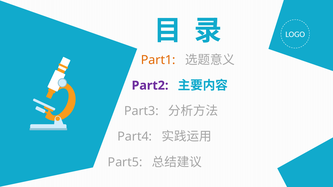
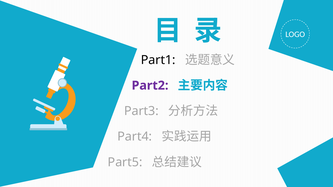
Part1 colour: orange -> black
